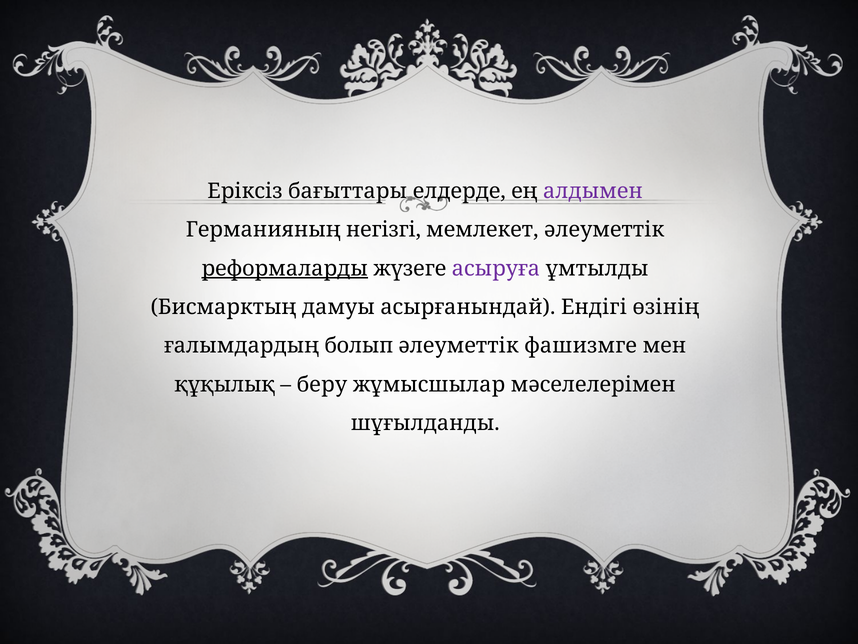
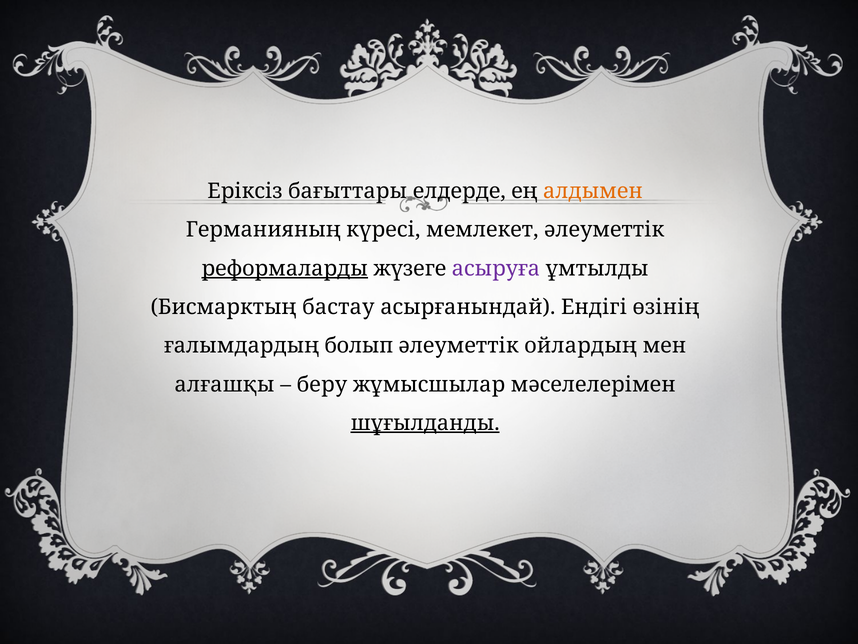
алдымен colour: purple -> orange
негізгі: негізгі -> күресі
дамуы: дамуы -> бастау
фашизмге: фашизмге -> ойлардың
құқылық: құқылық -> алғашқы
шұғылданды underline: none -> present
